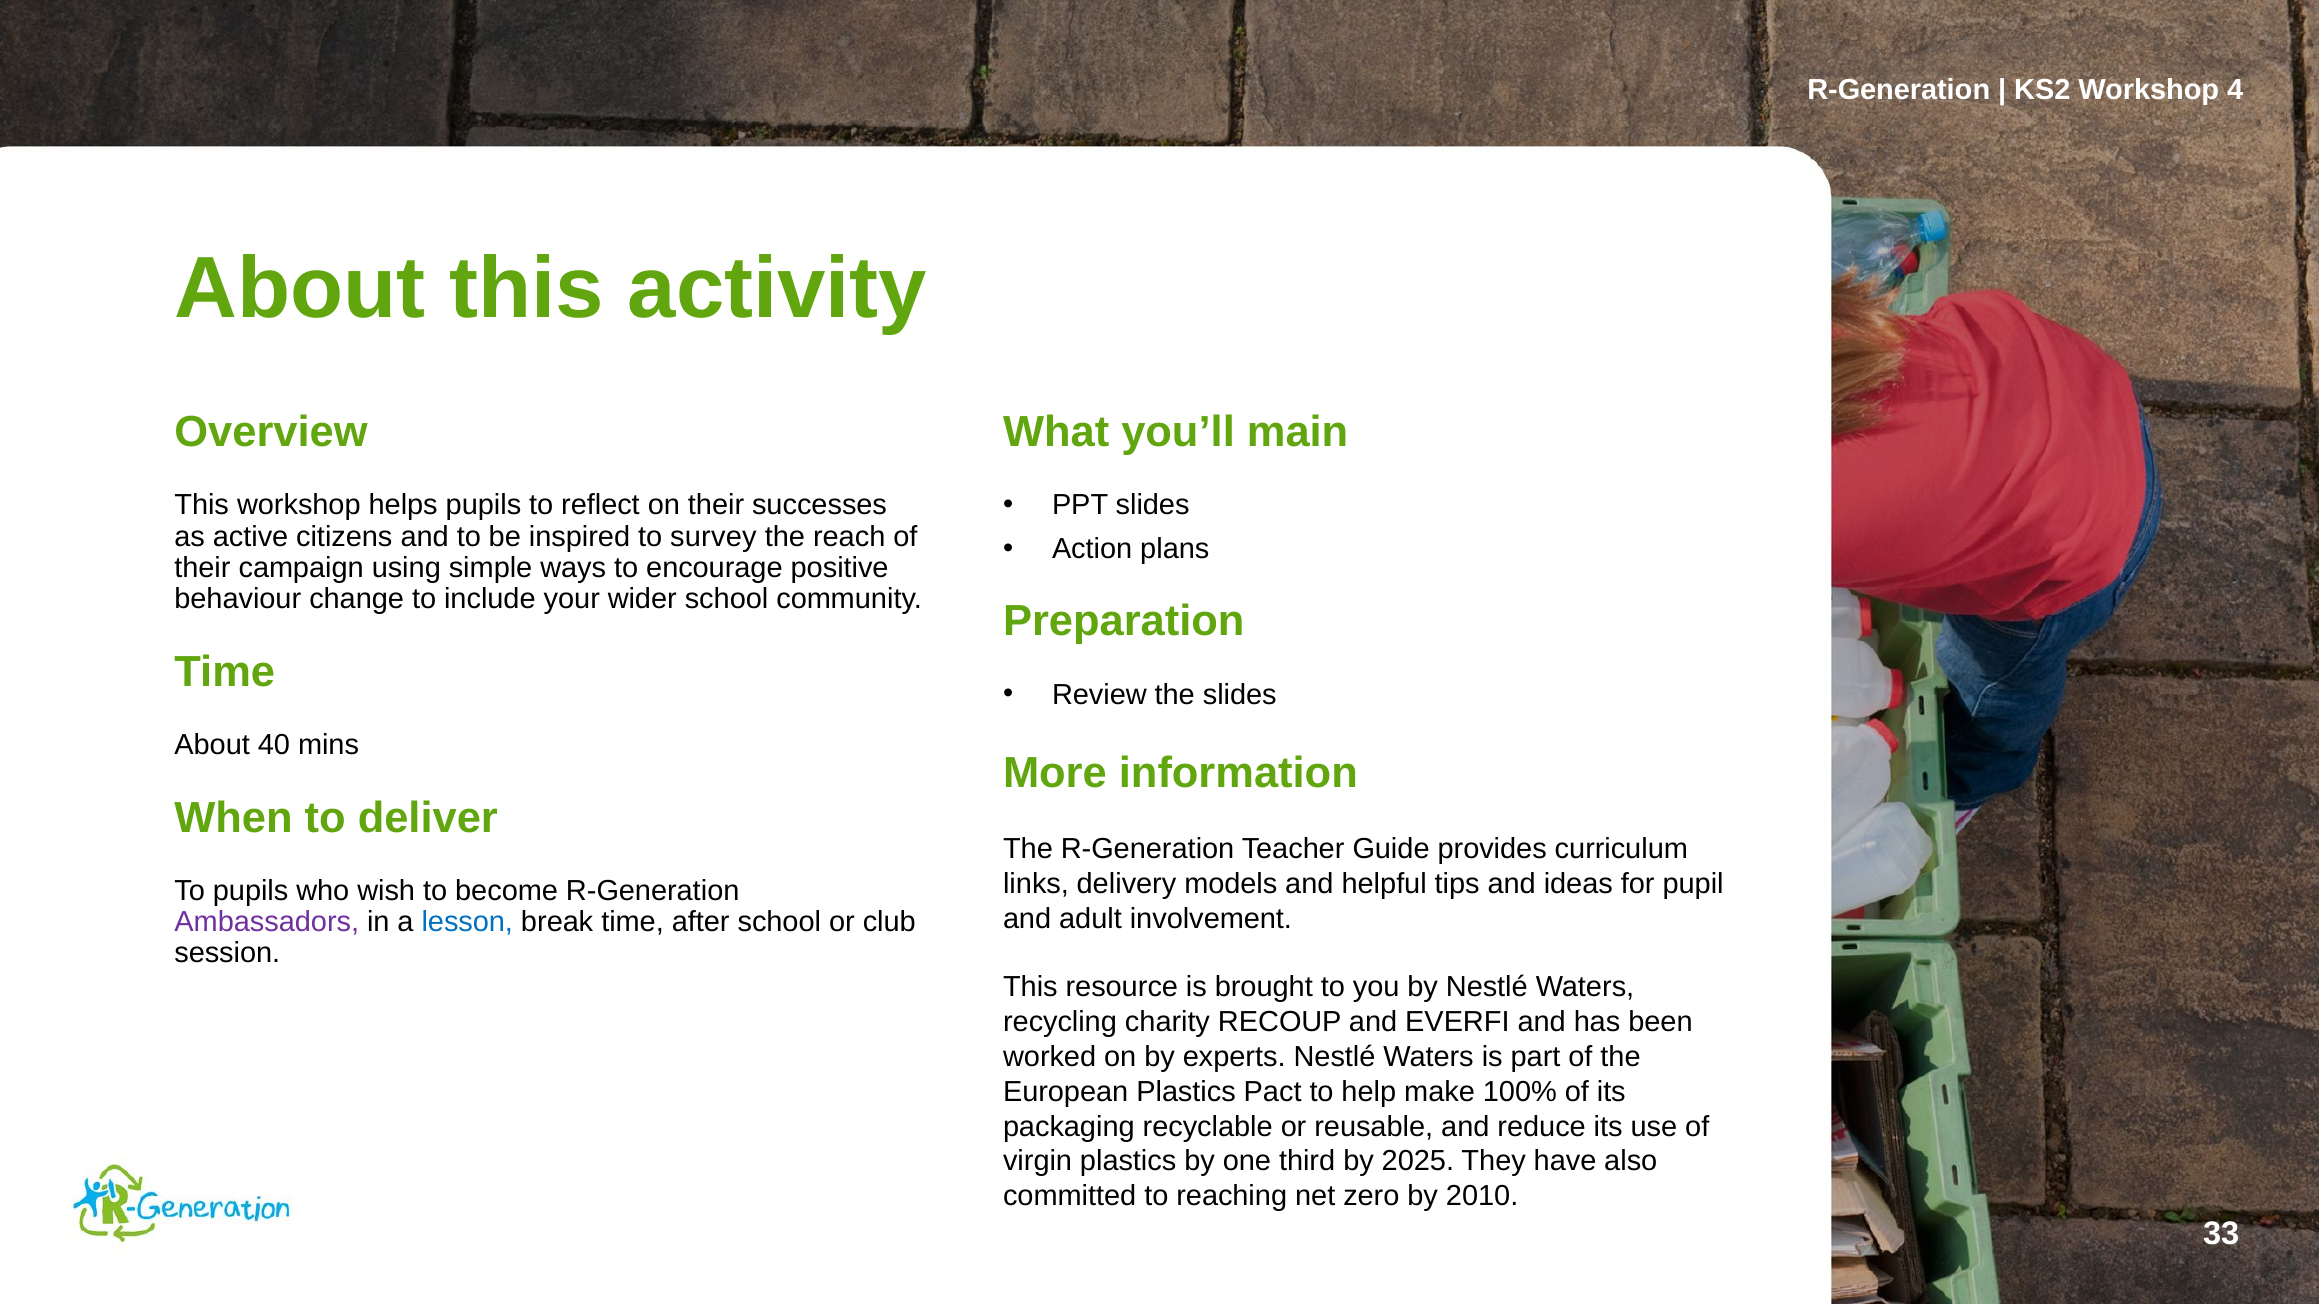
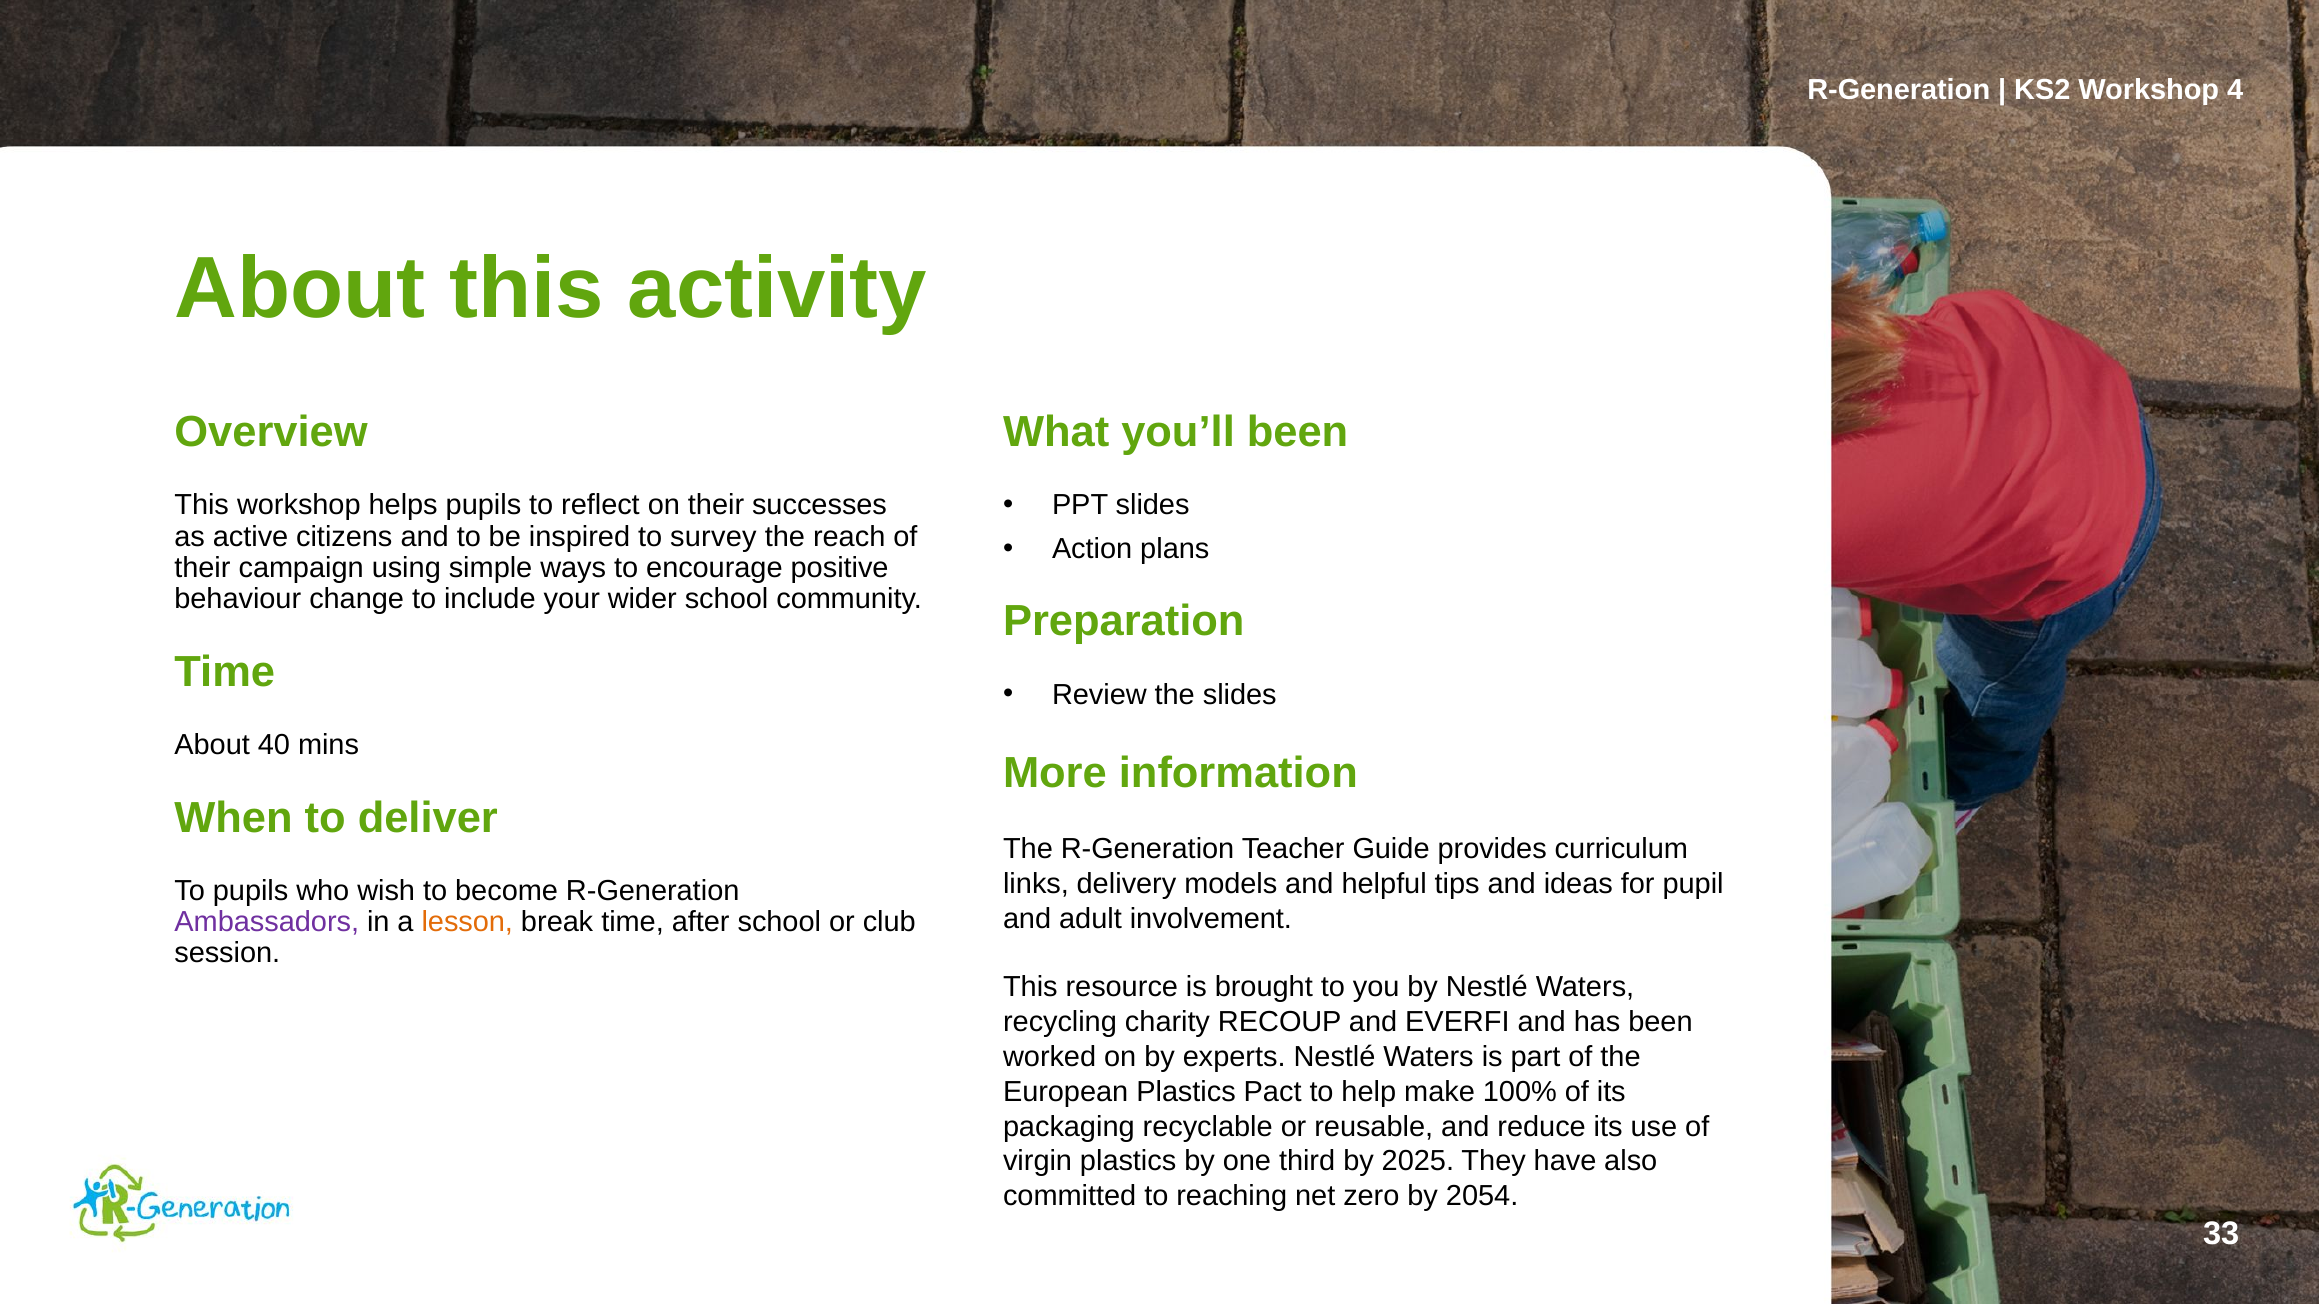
you’ll main: main -> been
lesson colour: blue -> orange
2010: 2010 -> 2054
